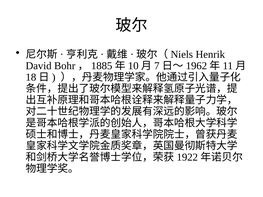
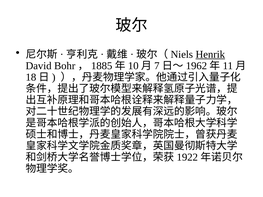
Henrik underline: none -> present
